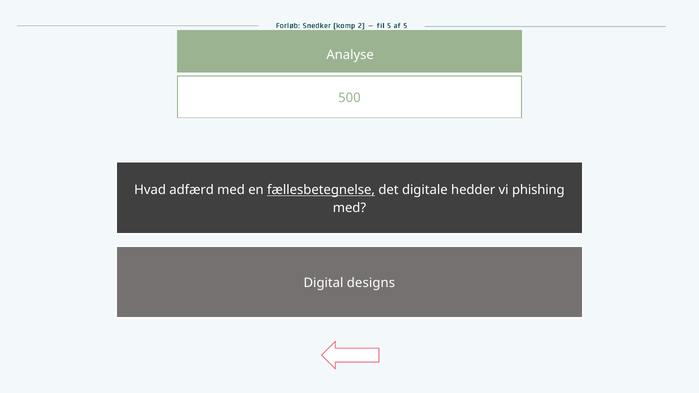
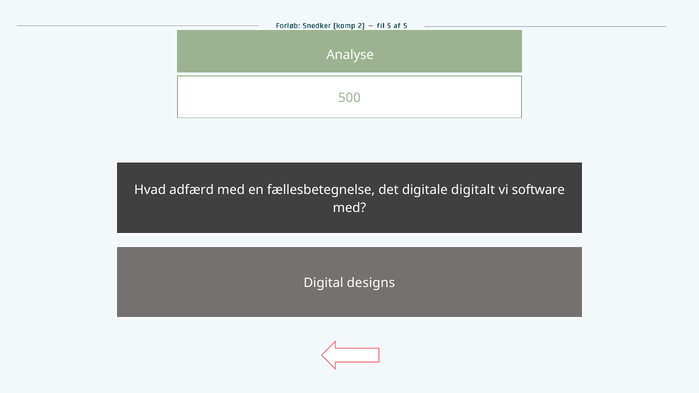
fællesbetegnelse underline: present -> none
hedder: hedder -> digitalt
phishing: phishing -> software
